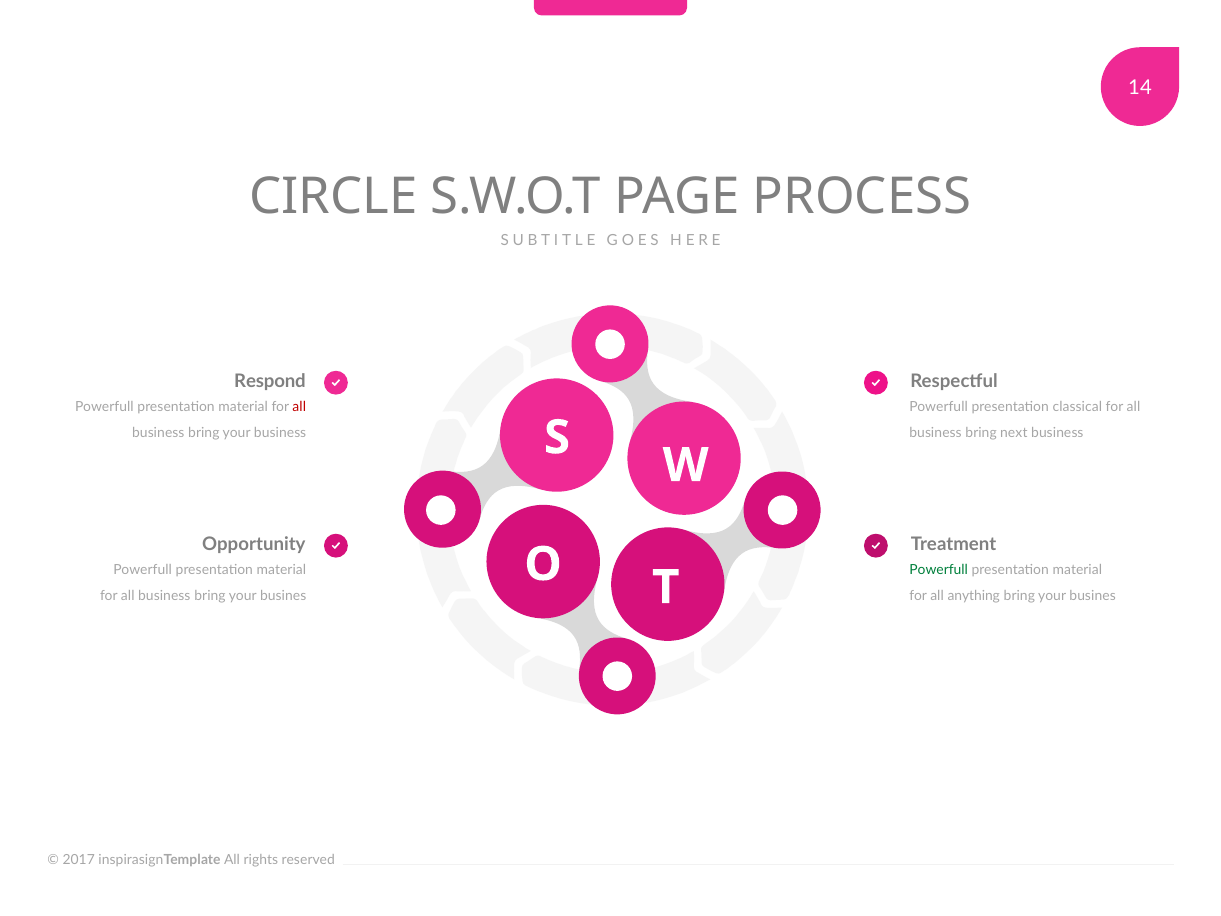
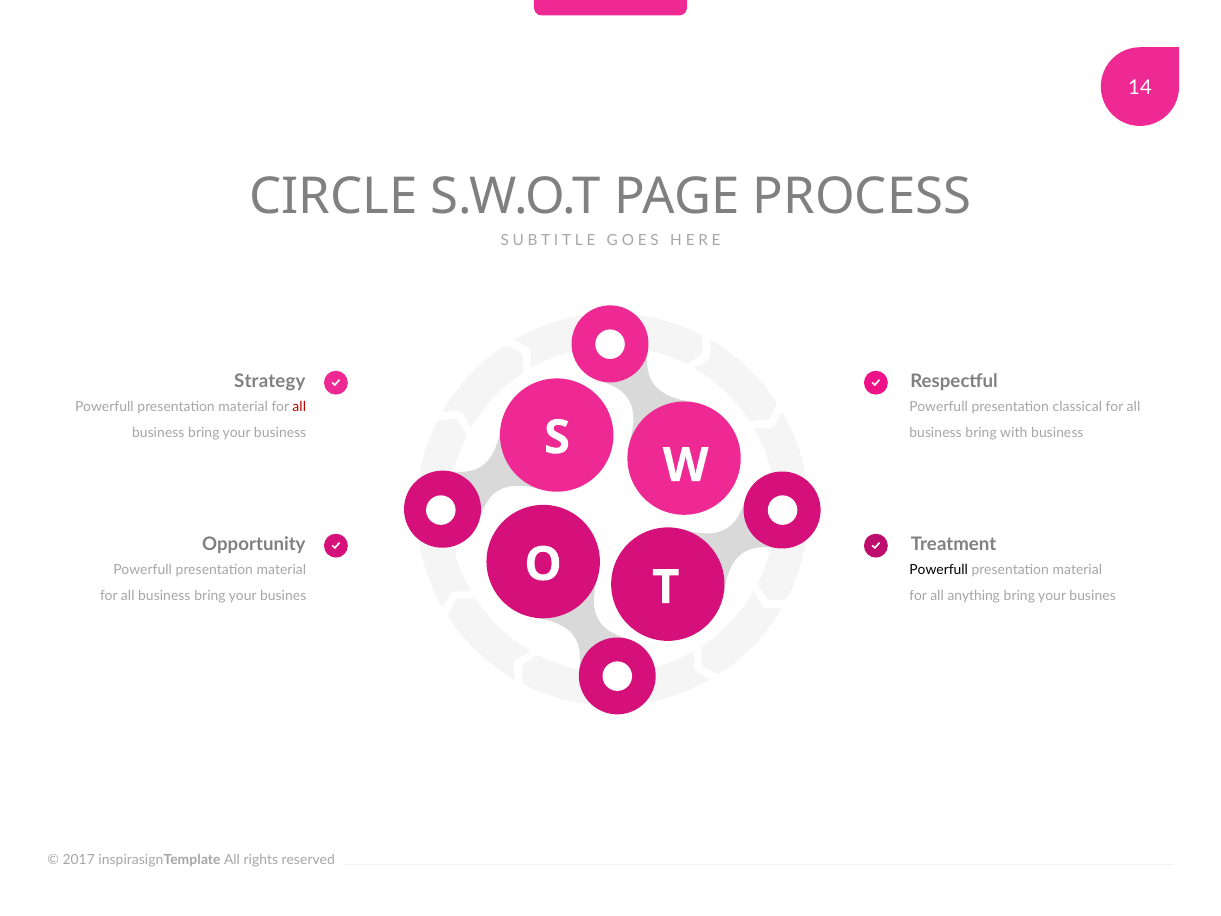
Respond: Respond -> Strategy
next: next -> with
Powerfull at (939, 570) colour: green -> black
